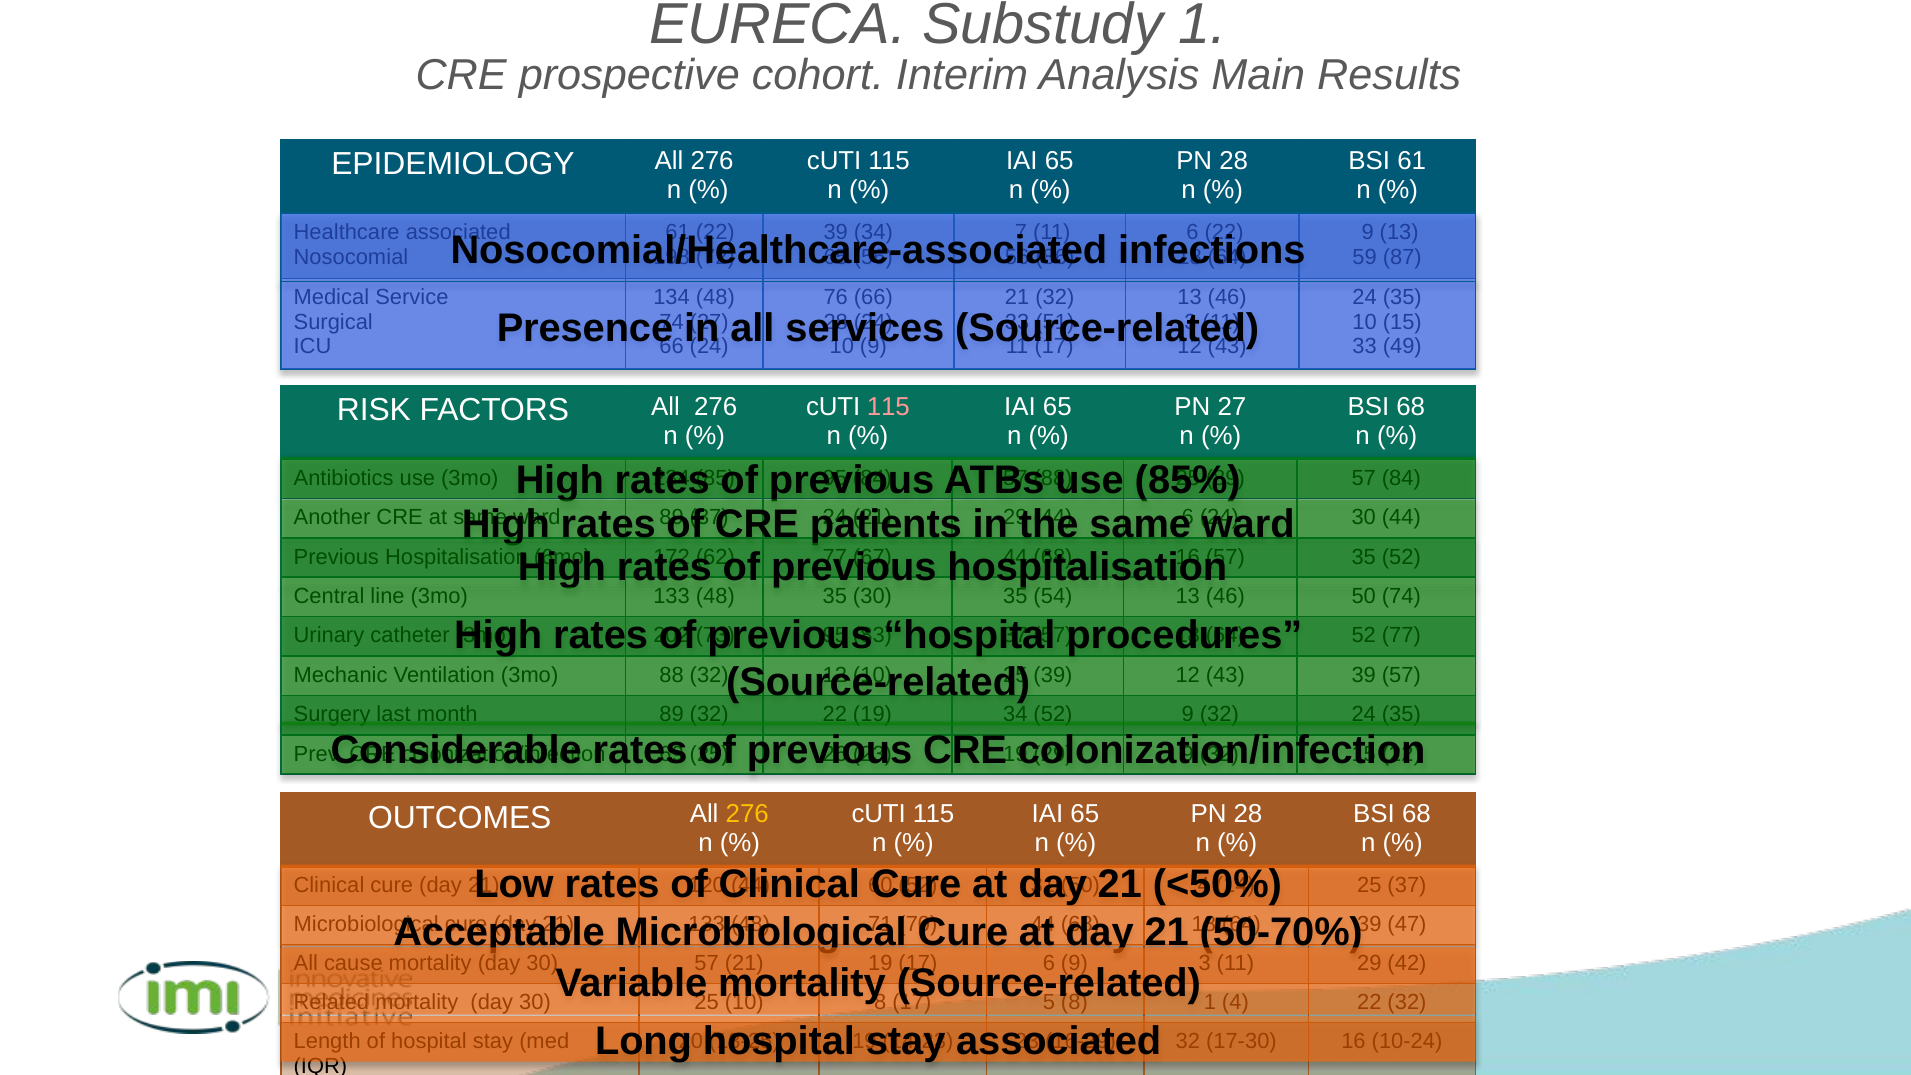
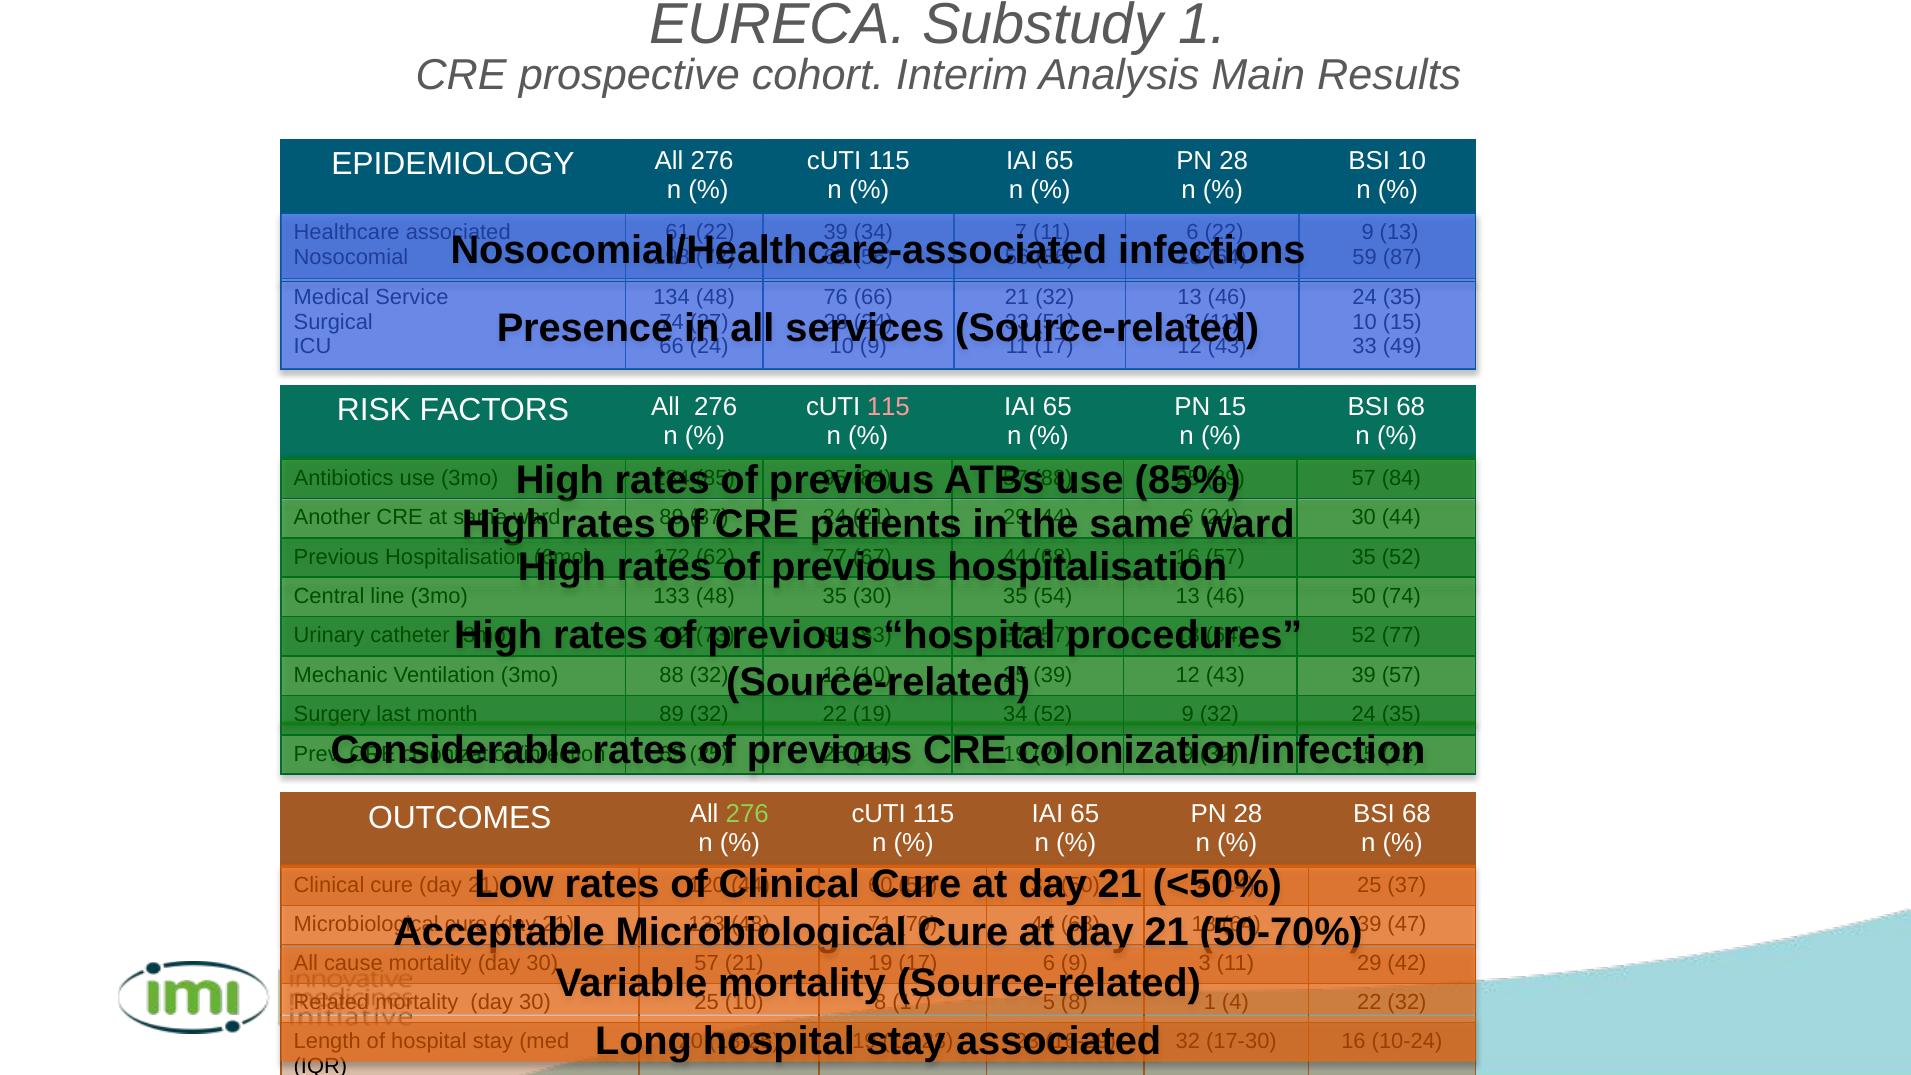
BSI 61: 61 -> 10
PN 27: 27 -> 15
276 at (747, 814) colour: yellow -> light green
